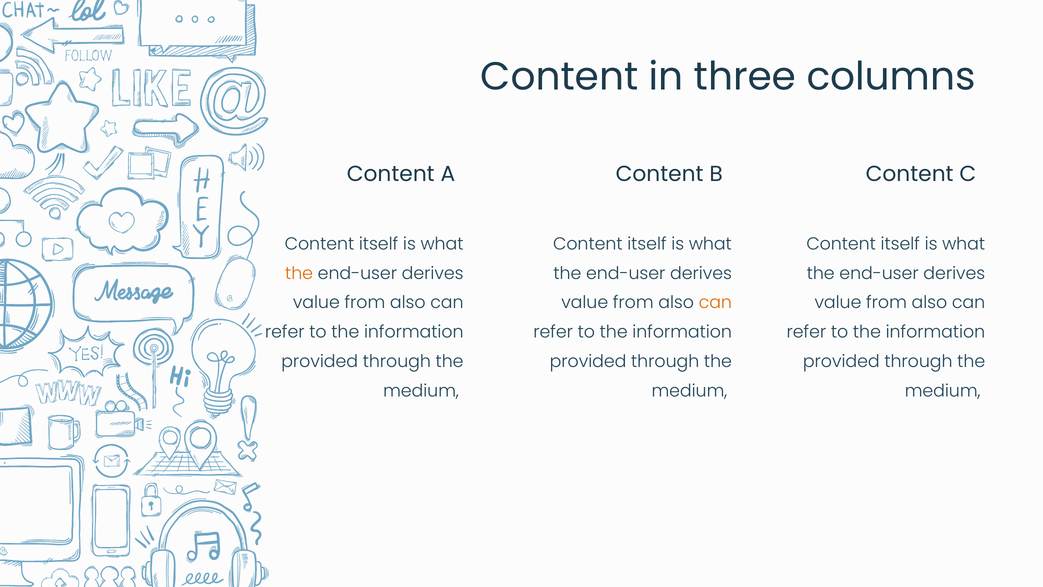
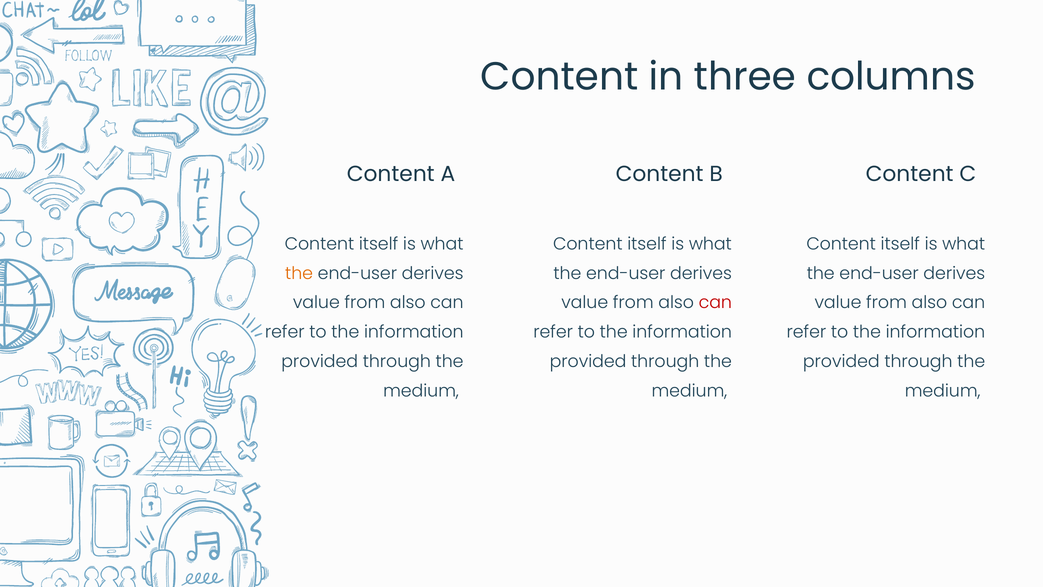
can at (715, 303) colour: orange -> red
